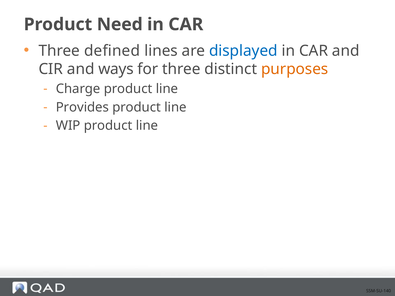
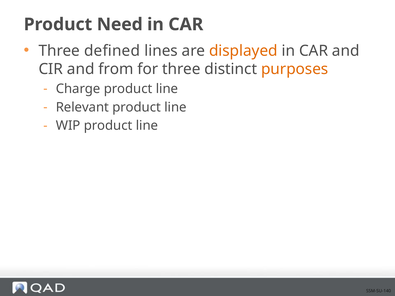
displayed colour: blue -> orange
ways: ways -> from
Provides: Provides -> Relevant
